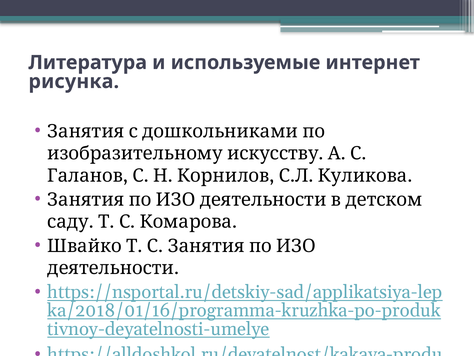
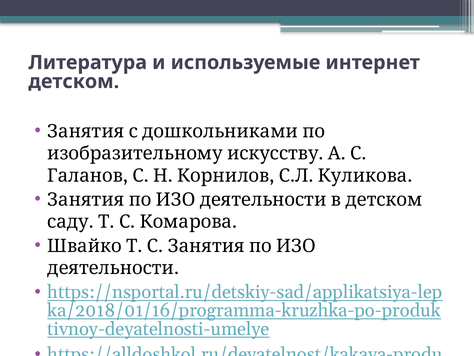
рисунка: рисунка -> детском
